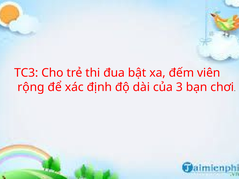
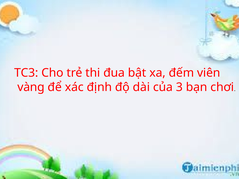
rộng: rộng -> vàng
